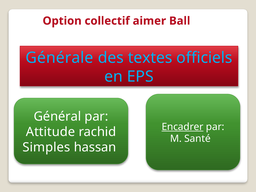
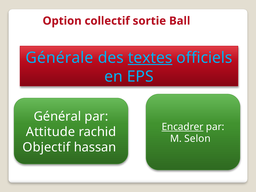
aimer: aimer -> sortie
textes underline: none -> present
Santé: Santé -> Selon
Simples: Simples -> Objectif
